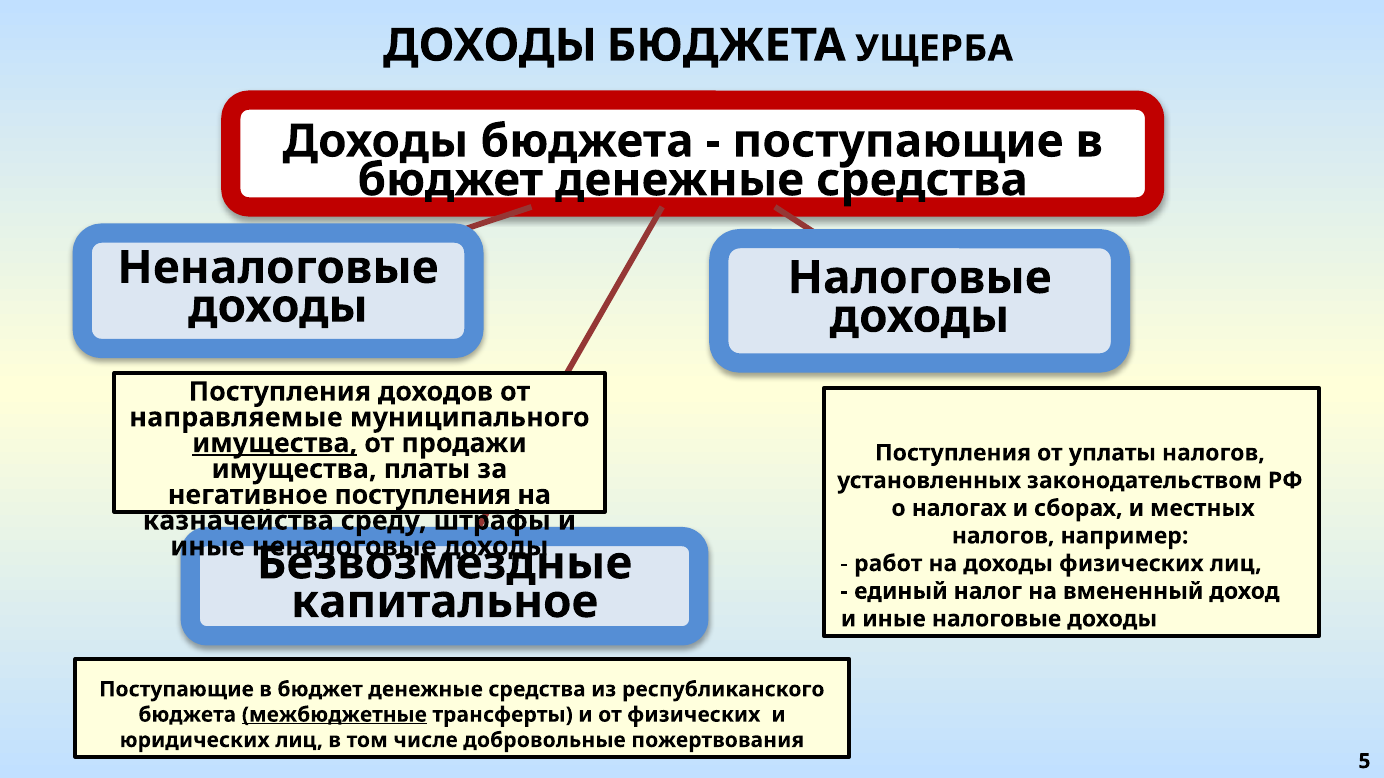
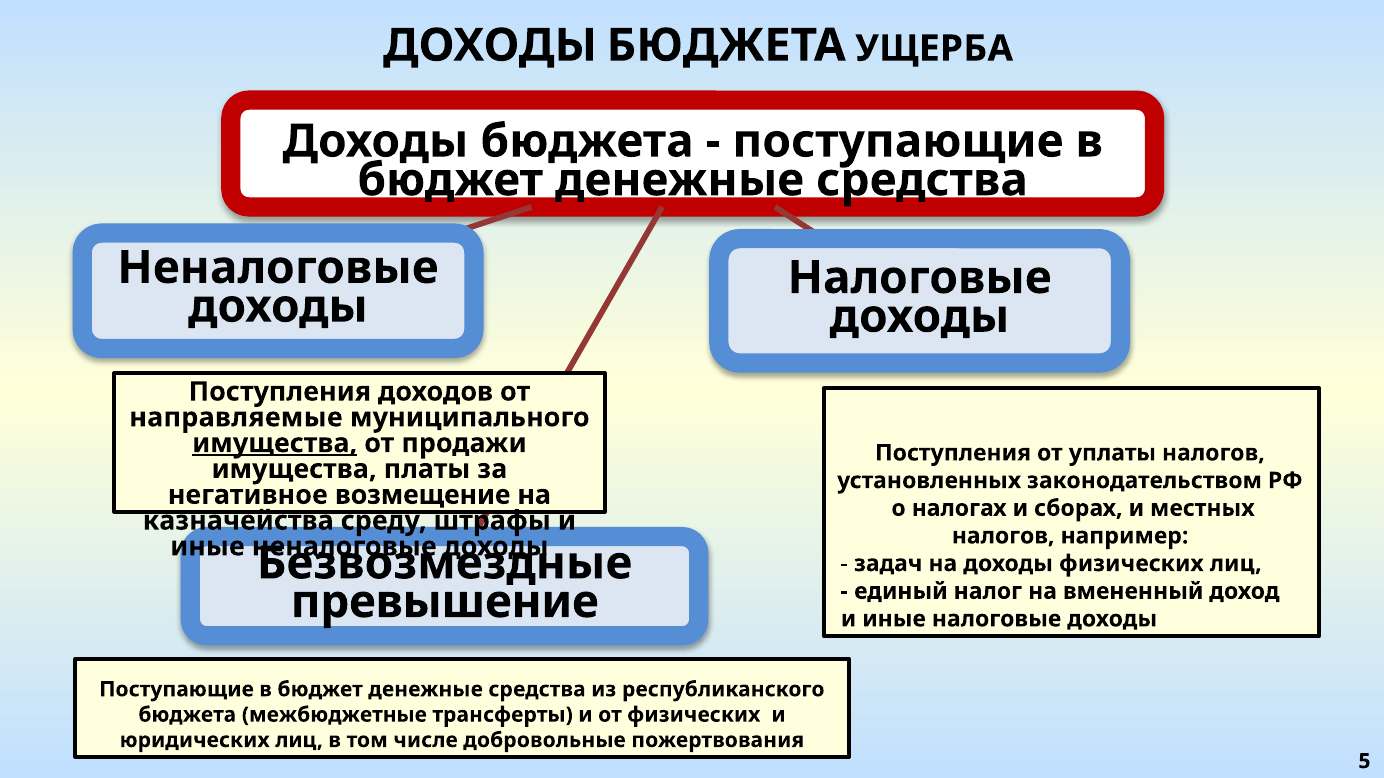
негативное поступления: поступления -> возмещение
работ: работ -> задач
капитальное: капитальное -> превышение
межбюджетные underline: present -> none
